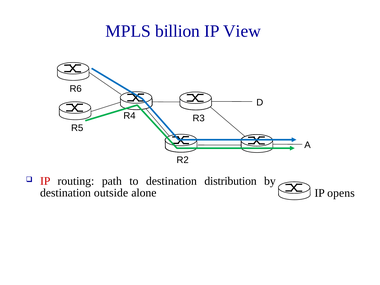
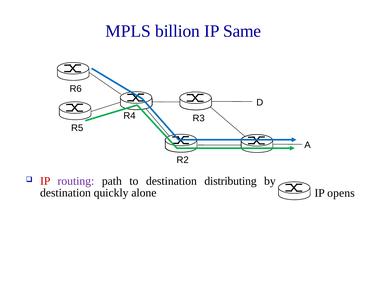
View: View -> Same
routing colour: black -> purple
distribution: distribution -> distributing
outside: outside -> quickly
